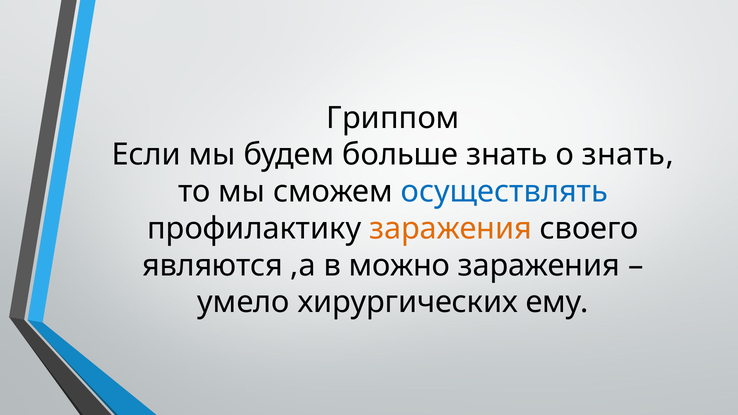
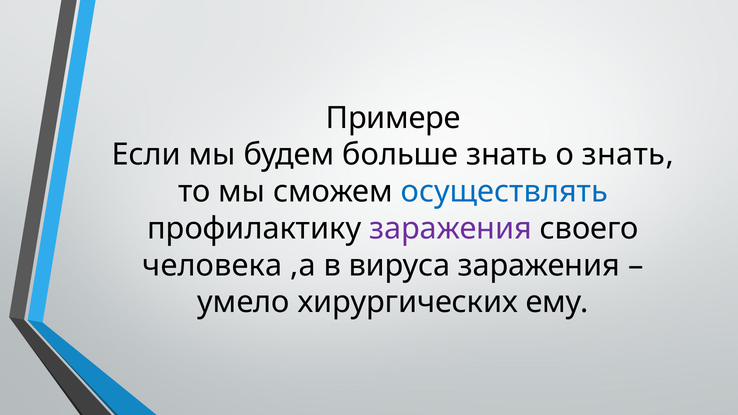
Гриппом: Гриппом -> Примере
заражения at (451, 229) colour: orange -> purple
являются: являются -> человека
можно: можно -> вируса
